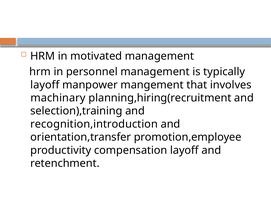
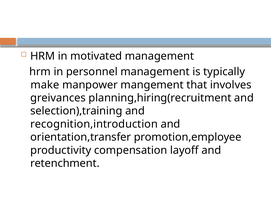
layoff at (45, 85): layoff -> make
machinary: machinary -> greivances
